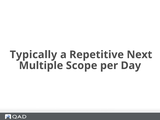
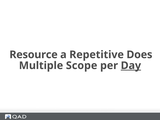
Typically: Typically -> Resource
Next: Next -> Does
Day underline: none -> present
